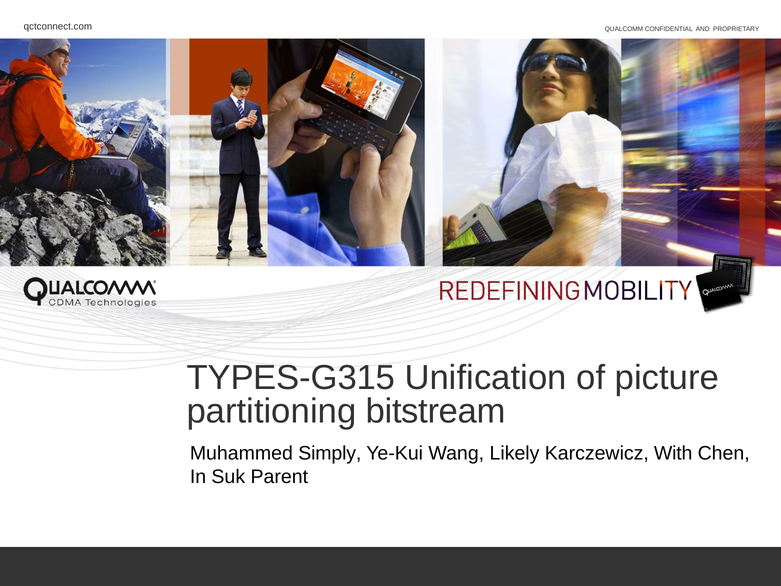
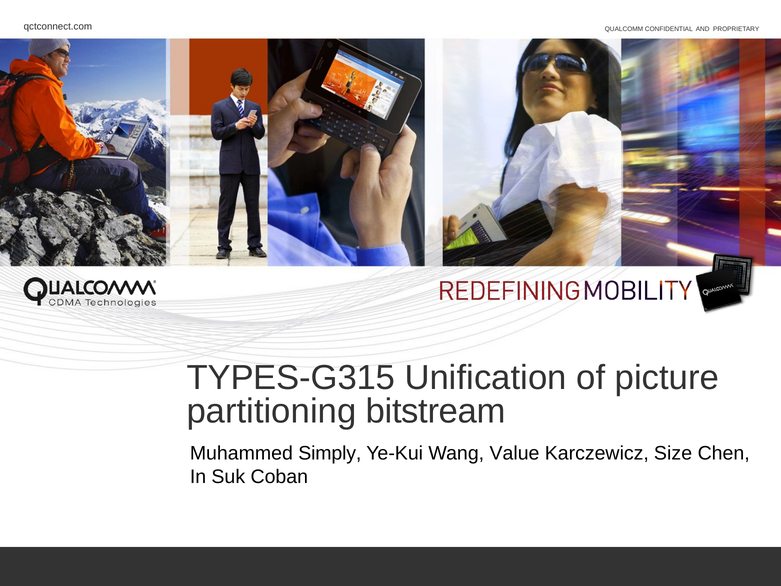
Likely: Likely -> Value
With: With -> Size
Parent: Parent -> Coban
